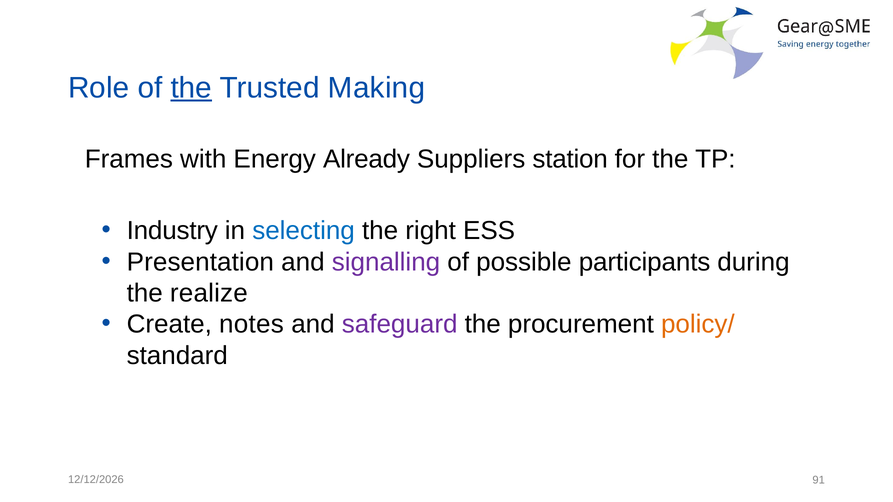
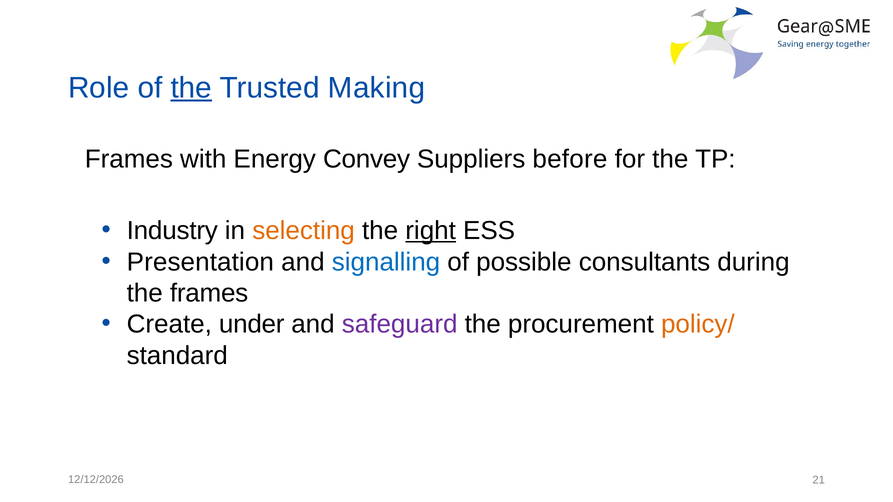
Already: Already -> Convey
station: station -> before
selecting colour: blue -> orange
right underline: none -> present
signalling colour: purple -> blue
participants: participants -> consultants
the realize: realize -> frames
notes: notes -> under
91: 91 -> 21
